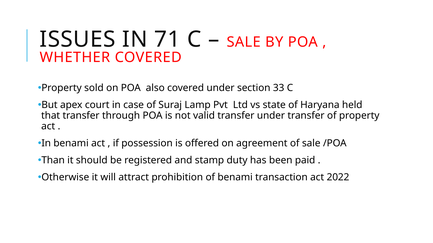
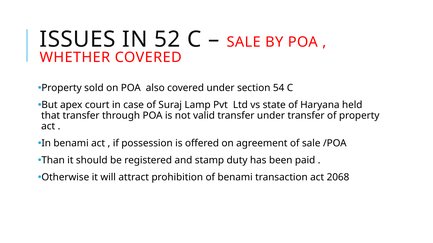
71: 71 -> 52
33: 33 -> 54
2022: 2022 -> 2068
